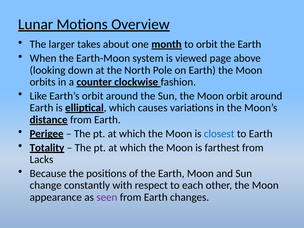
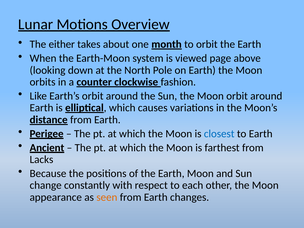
larger: larger -> either
Totality: Totality -> Ancient
seen colour: purple -> orange
